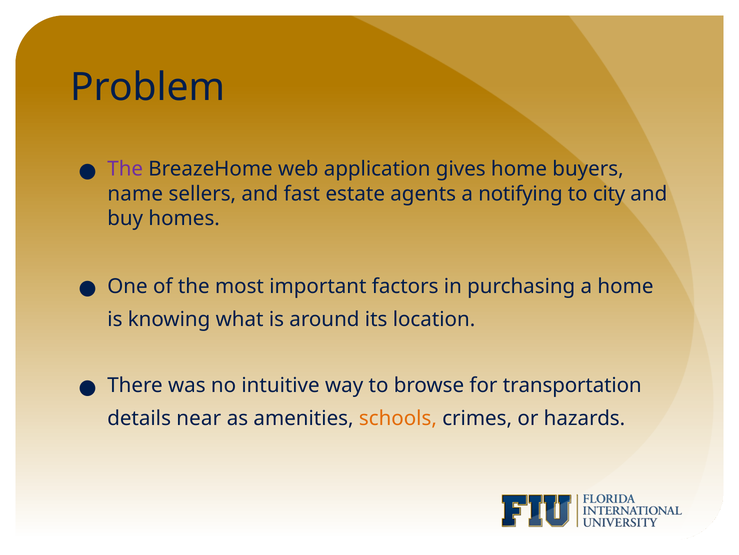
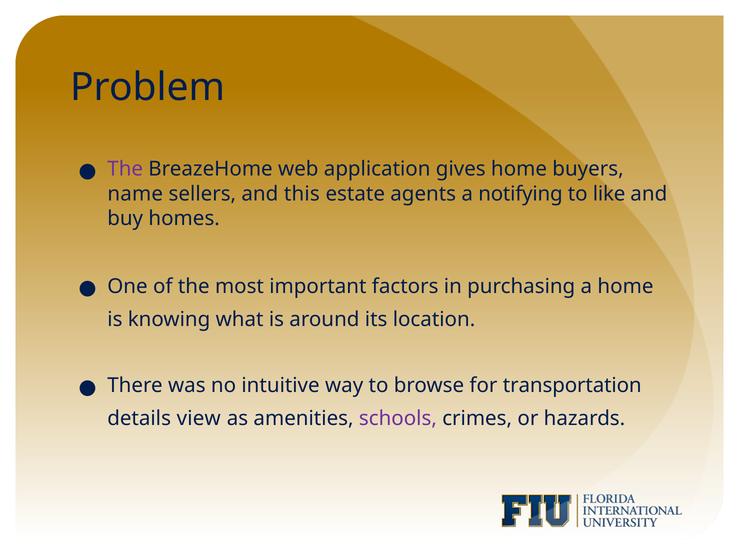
fast: fast -> this
city: city -> like
near: near -> view
schools colour: orange -> purple
